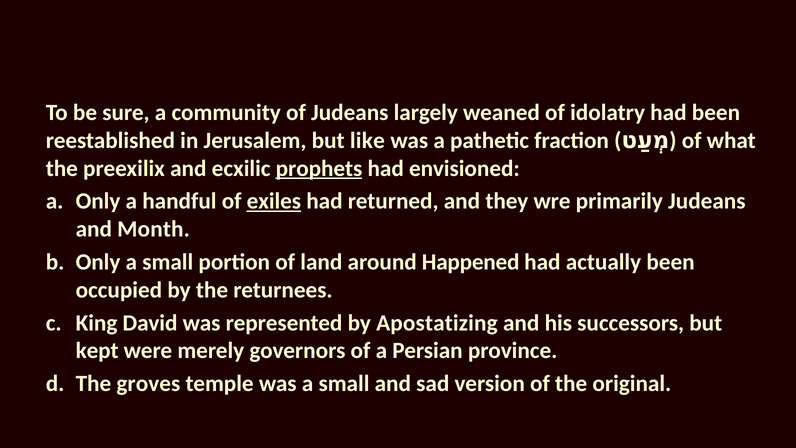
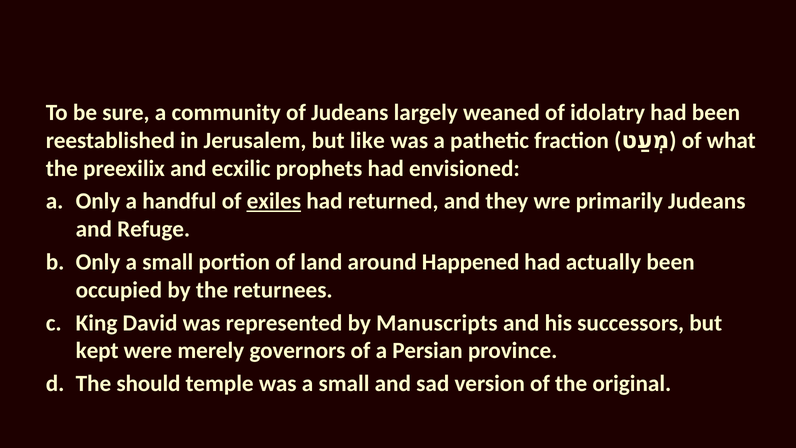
prophets underline: present -> none
Month: Month -> Refuge
Apostatizing: Apostatizing -> Manuscripts
groves: groves -> should
